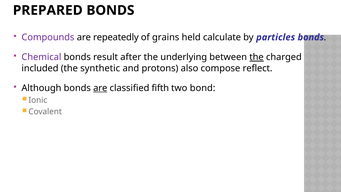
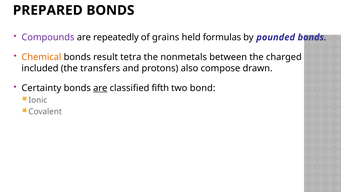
calculate: calculate -> formulas
particles: particles -> pounded
Chemical colour: purple -> orange
after: after -> tetra
underlying: underlying -> nonmetals
the at (257, 57) underline: present -> none
synthetic: synthetic -> transfers
reflect: reflect -> drawn
Although: Although -> Certainty
